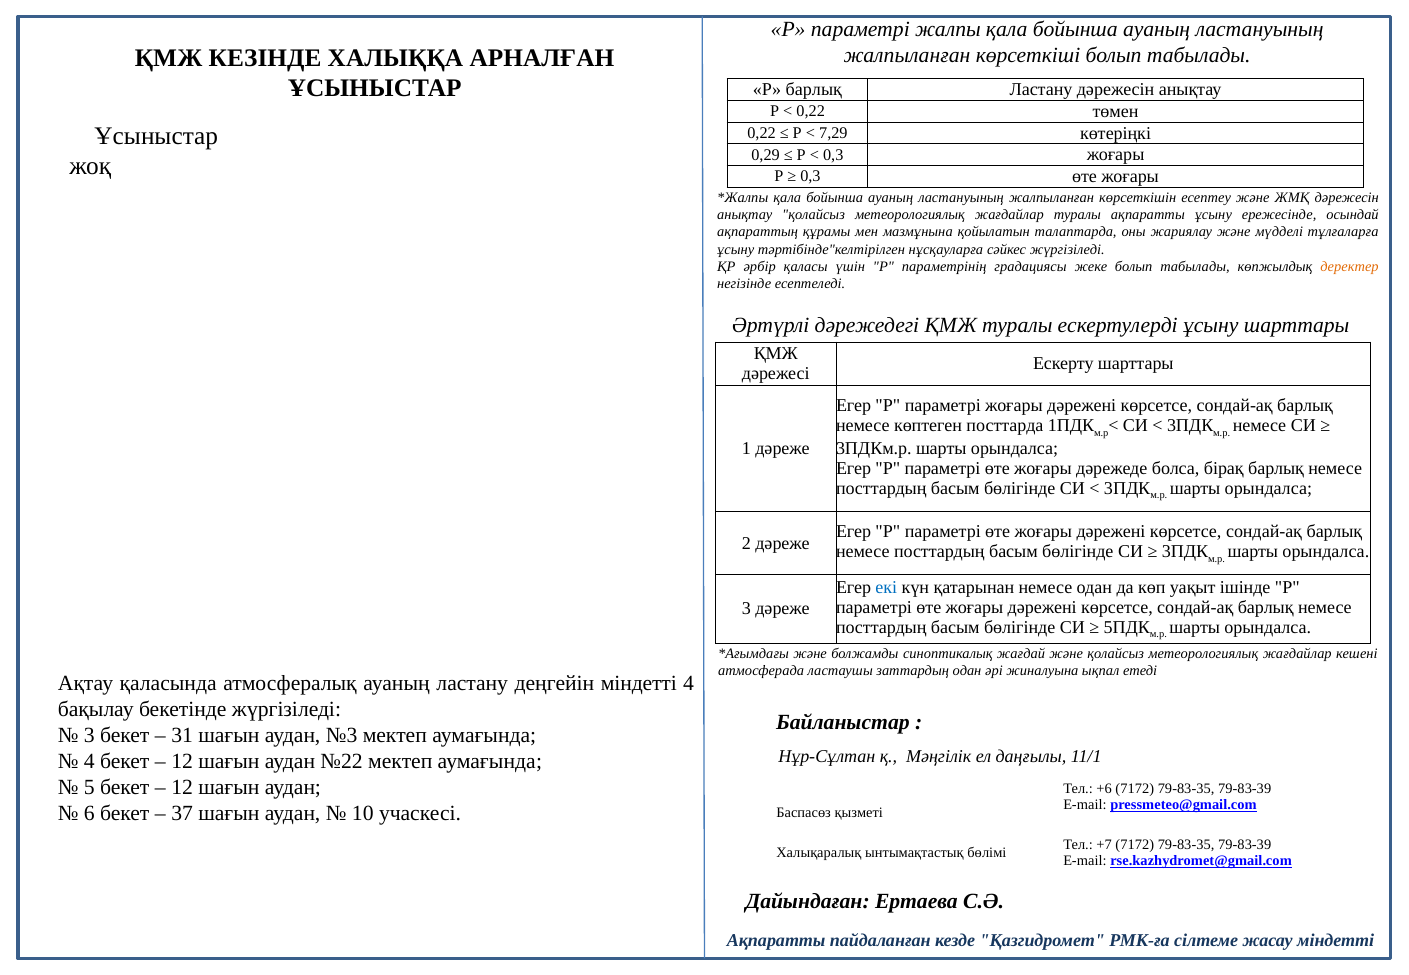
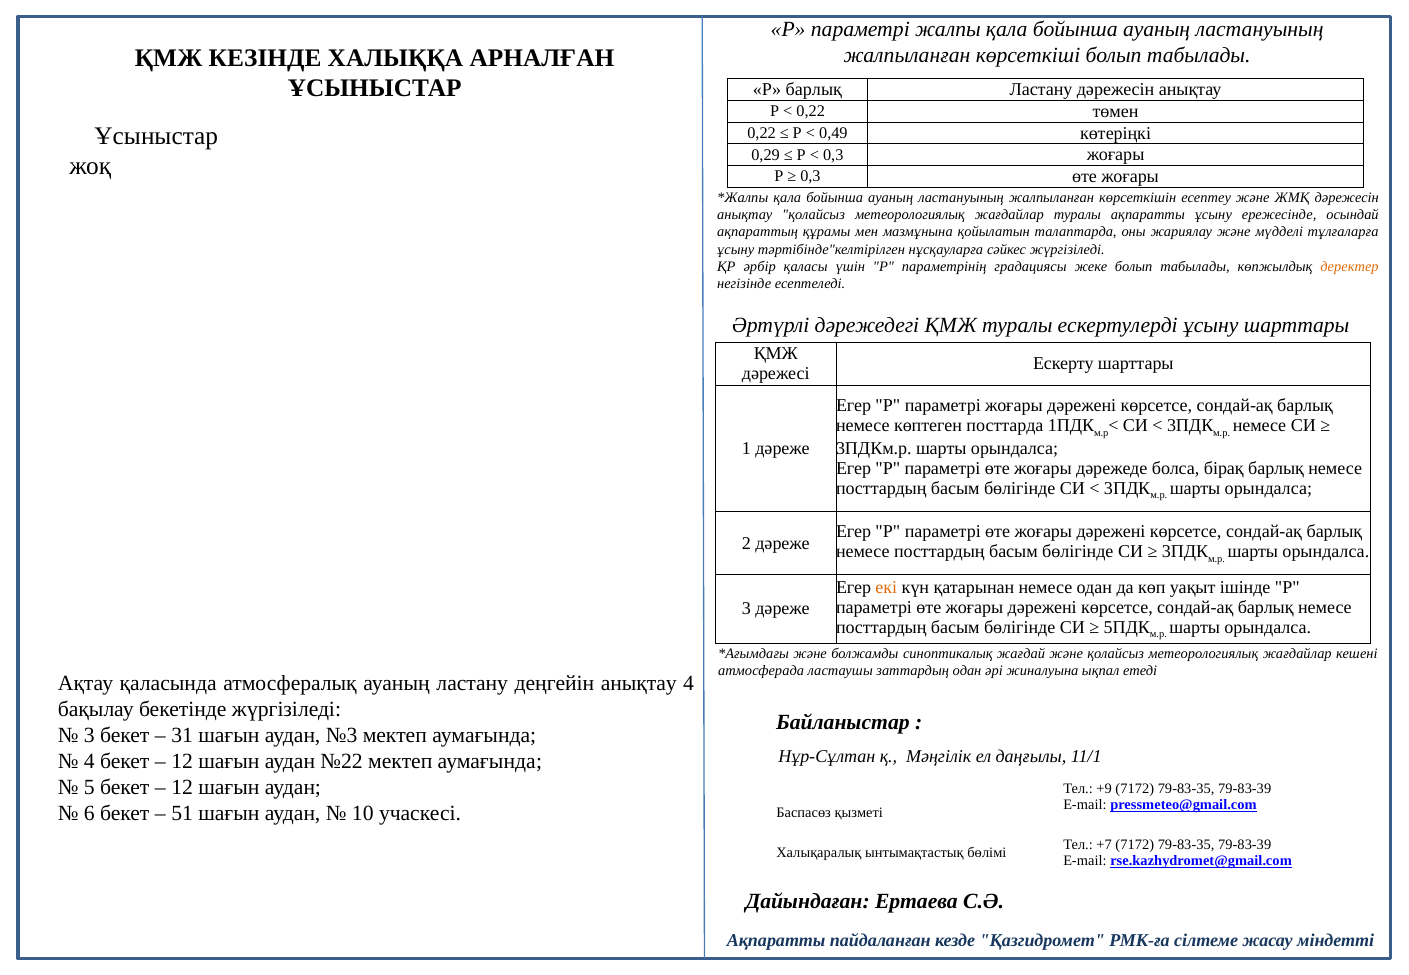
7,29: 7,29 -> 0,49
екі colour: blue -> orange
деңгейін міндетті: міндетті -> анықтау
+6: +6 -> +9
37: 37 -> 51
